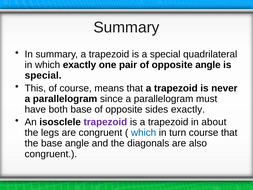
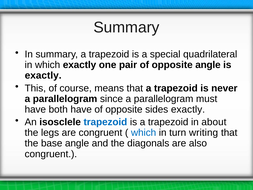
special at (43, 75): special -> exactly
both base: base -> have
trapezoid at (105, 122) colour: purple -> blue
turn course: course -> writing
